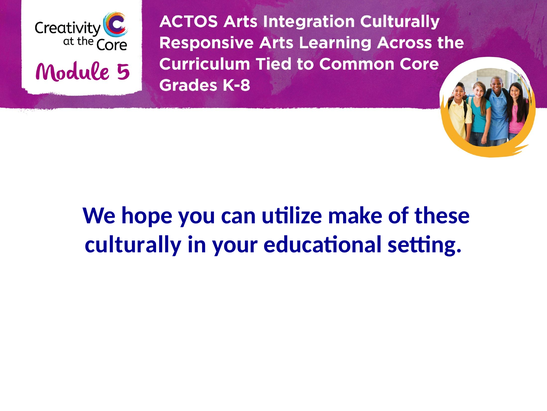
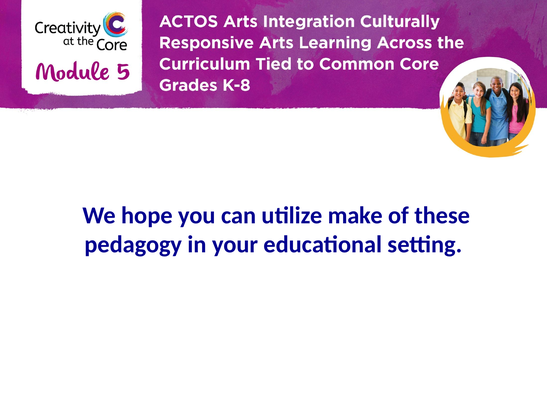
culturally: culturally -> pedagogy
